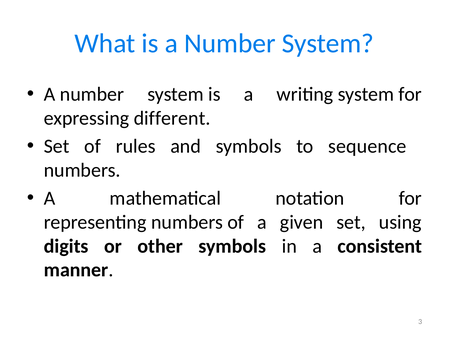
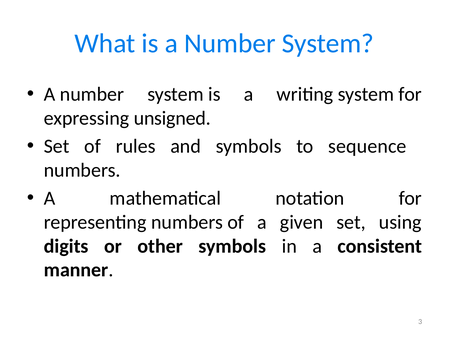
different: different -> unsigned
